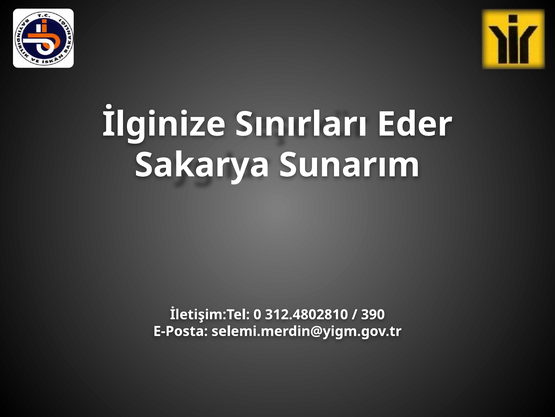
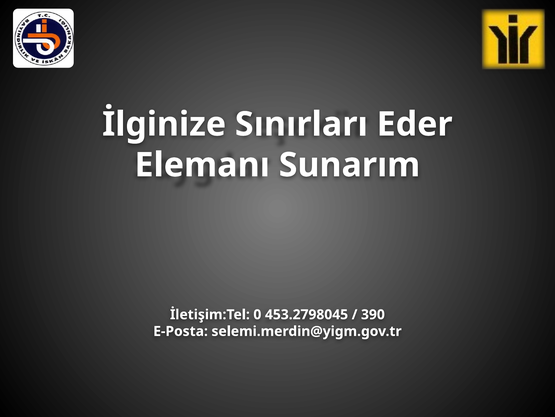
Sakarya: Sakarya -> Elemanı
312.4802810: 312.4802810 -> 453.2798045
